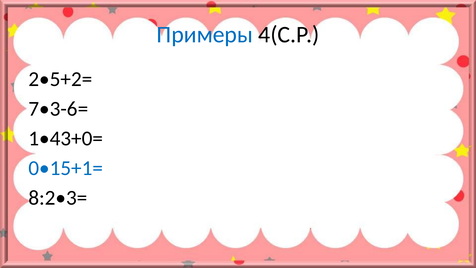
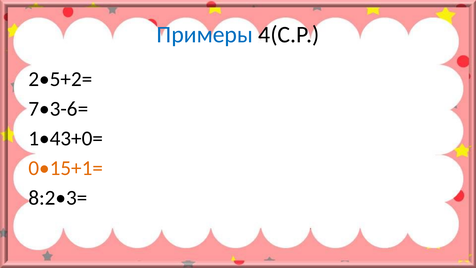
0•15+1= colour: blue -> orange
